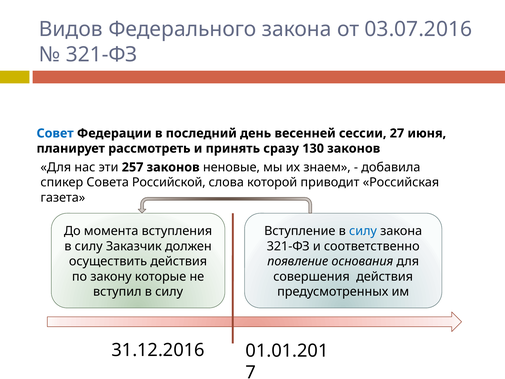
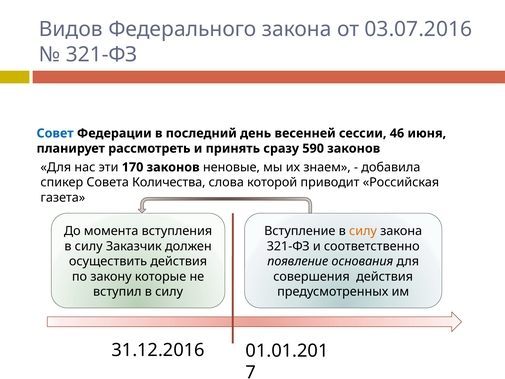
27: 27 -> 46
130: 130 -> 590
257: 257 -> 170
Российской: Российской -> Количества
силу at (363, 231) colour: blue -> orange
